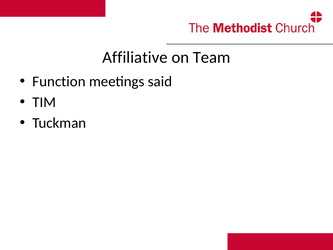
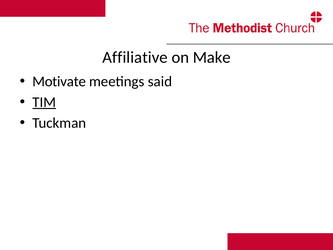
Team: Team -> Make
Function: Function -> Motivate
TIM underline: none -> present
